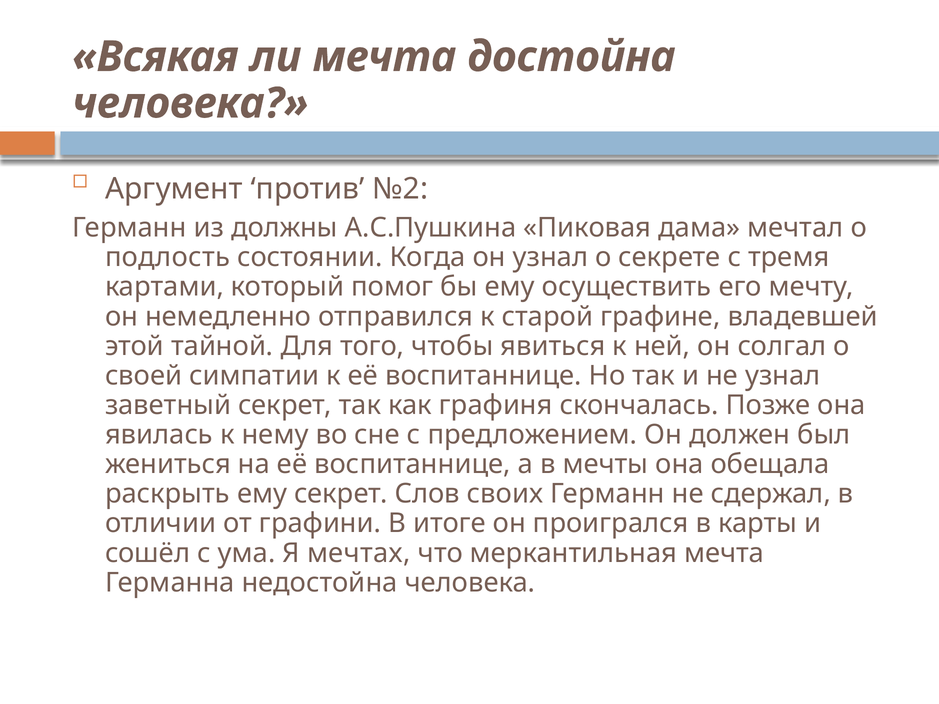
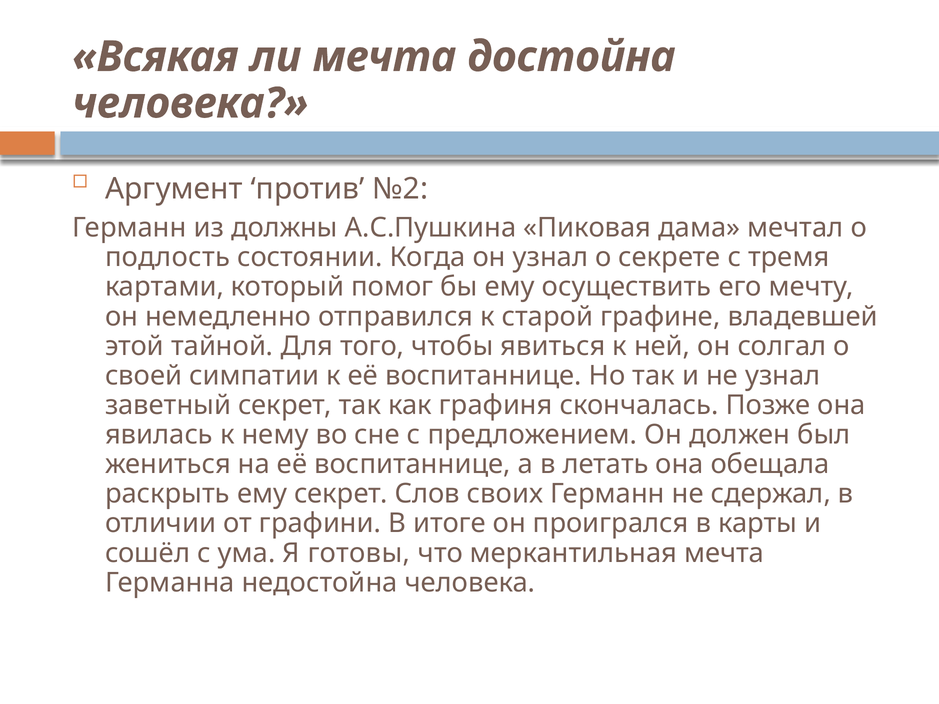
мечты: мечты -> летать
мечтах: мечтах -> готовы
